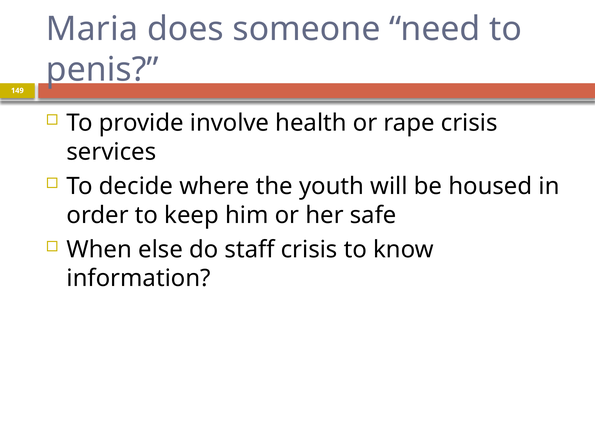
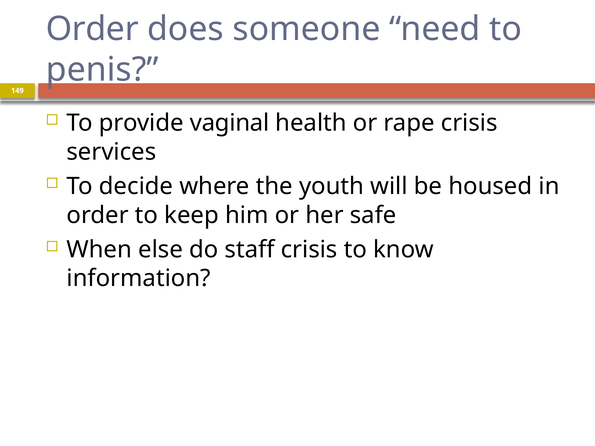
Maria at (92, 29): Maria -> Order
involve: involve -> vaginal
